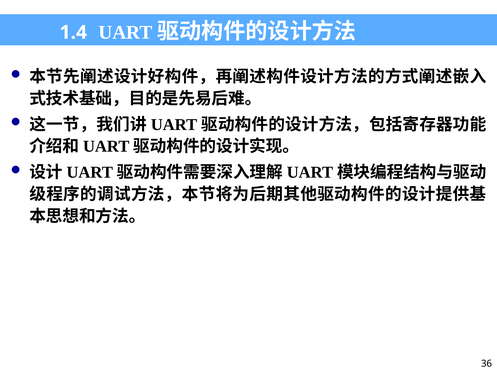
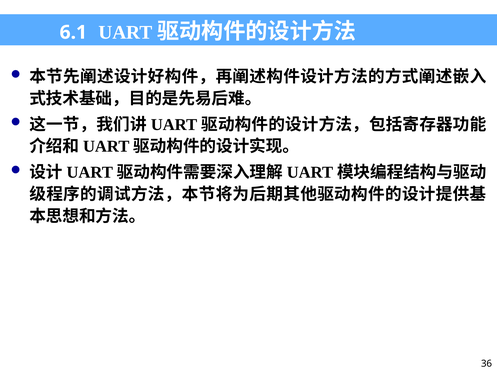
1.4: 1.4 -> 6.1
